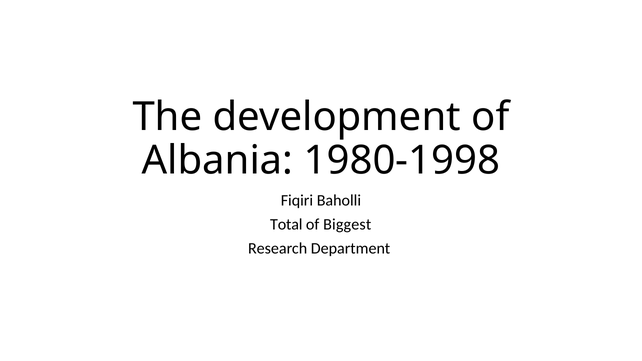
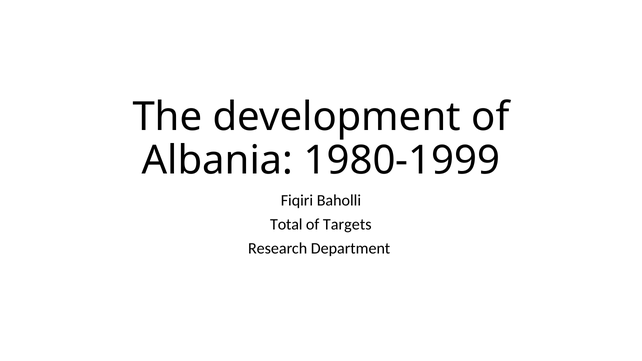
1980-1998: 1980-1998 -> 1980-1999
Biggest: Biggest -> Targets
